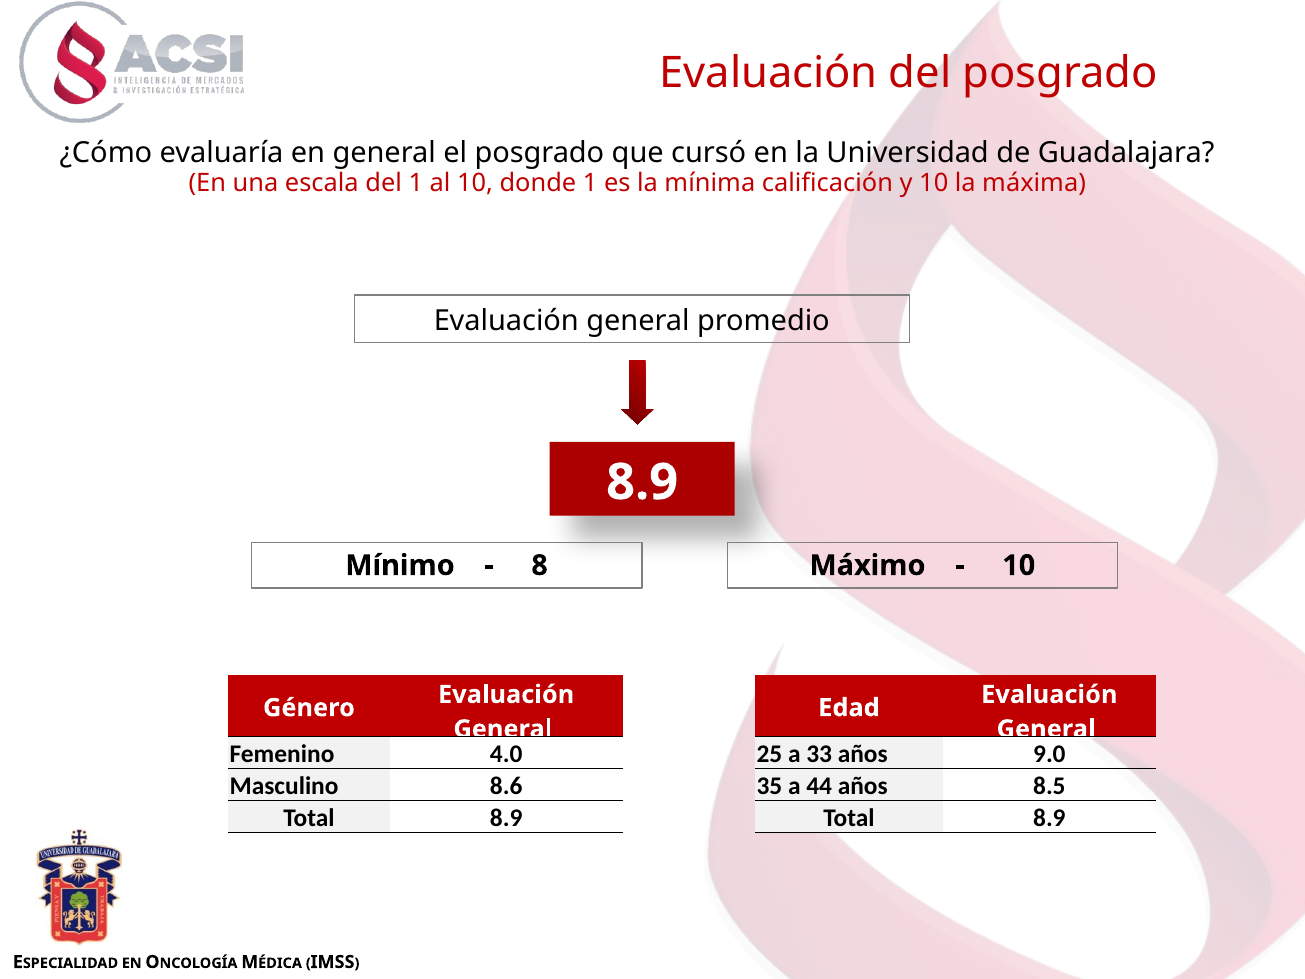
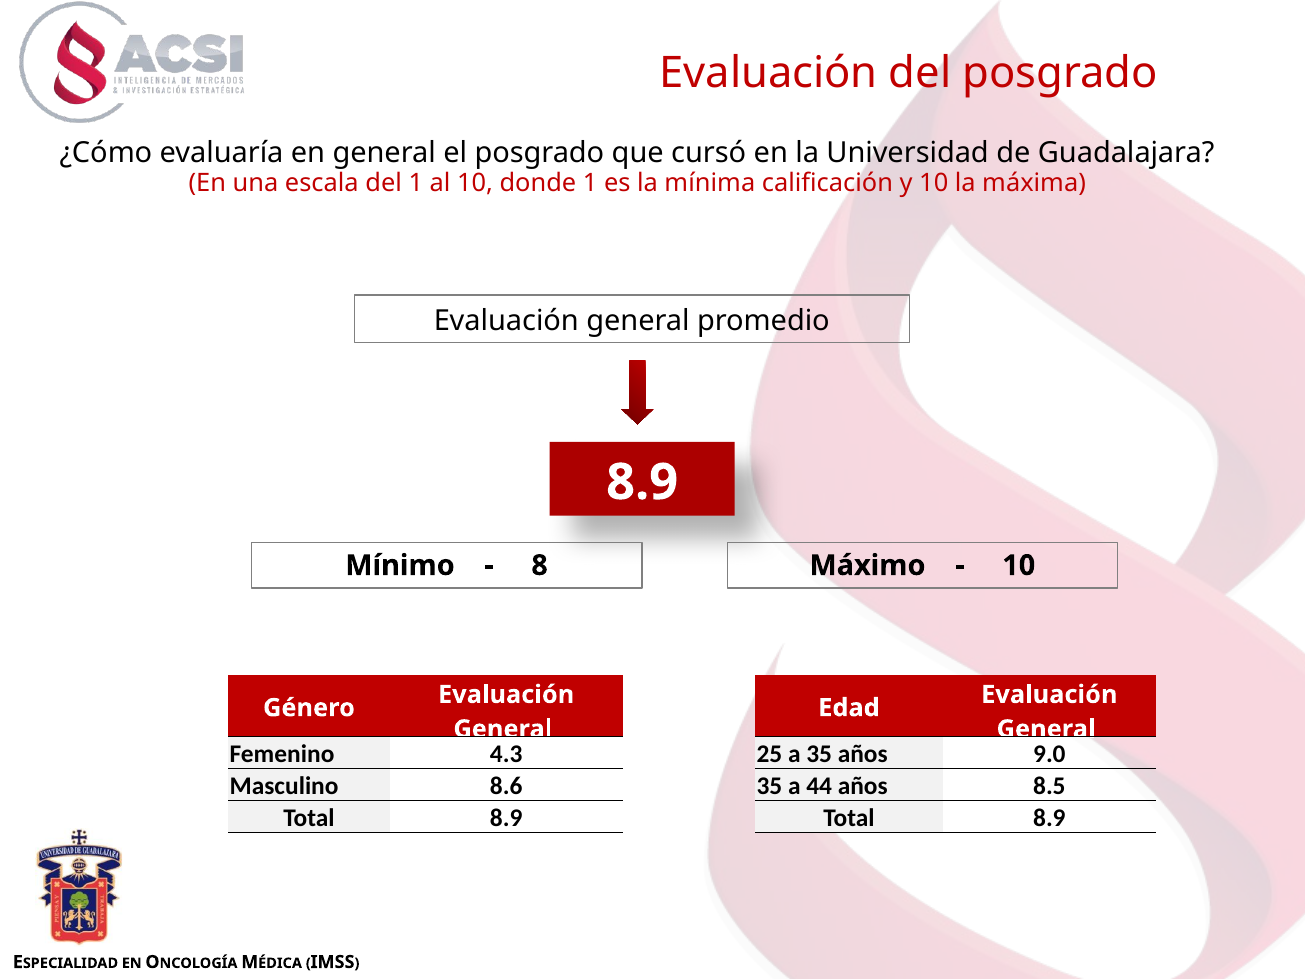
4.0: 4.0 -> 4.3
a 33: 33 -> 35
